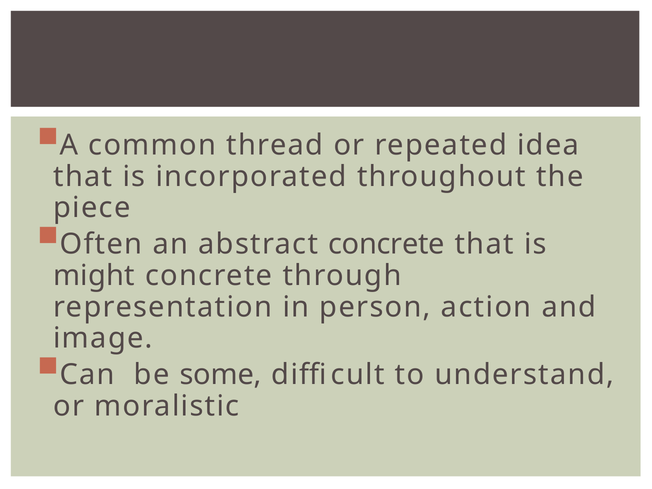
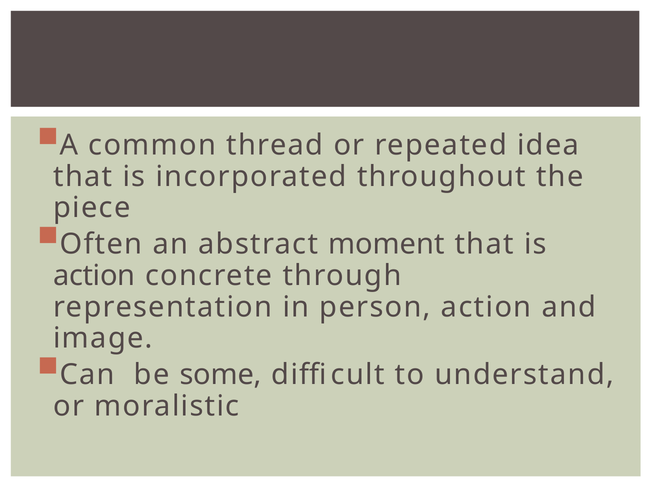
abstract concrete: concrete -> moment
might at (94, 276): might -> action
